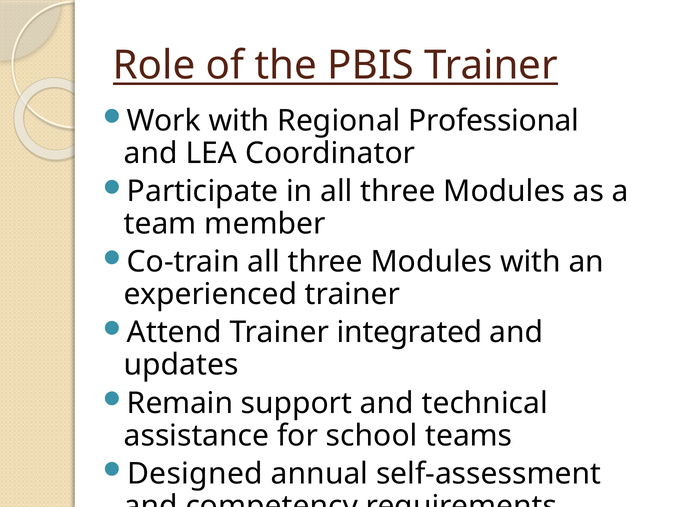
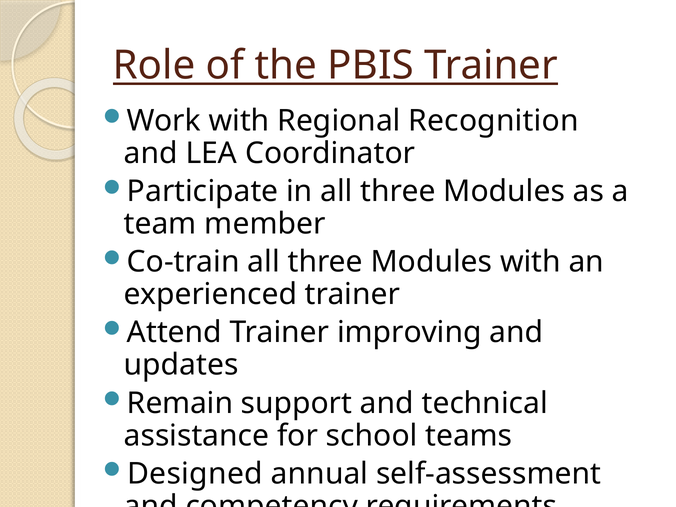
Professional: Professional -> Recognition
integrated: integrated -> improving
